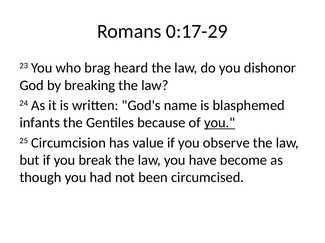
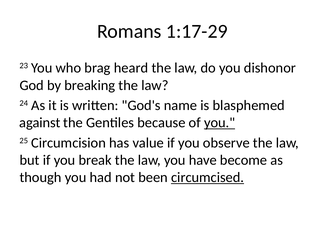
0:17-29: 0:17-29 -> 1:17-29
infants: infants -> against
circumcised underline: none -> present
